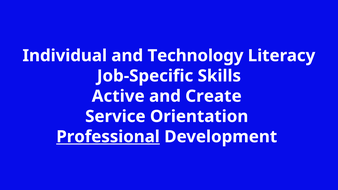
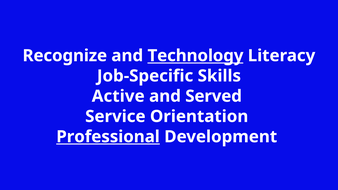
Individual: Individual -> Recognize
Technology underline: none -> present
Create: Create -> Served
